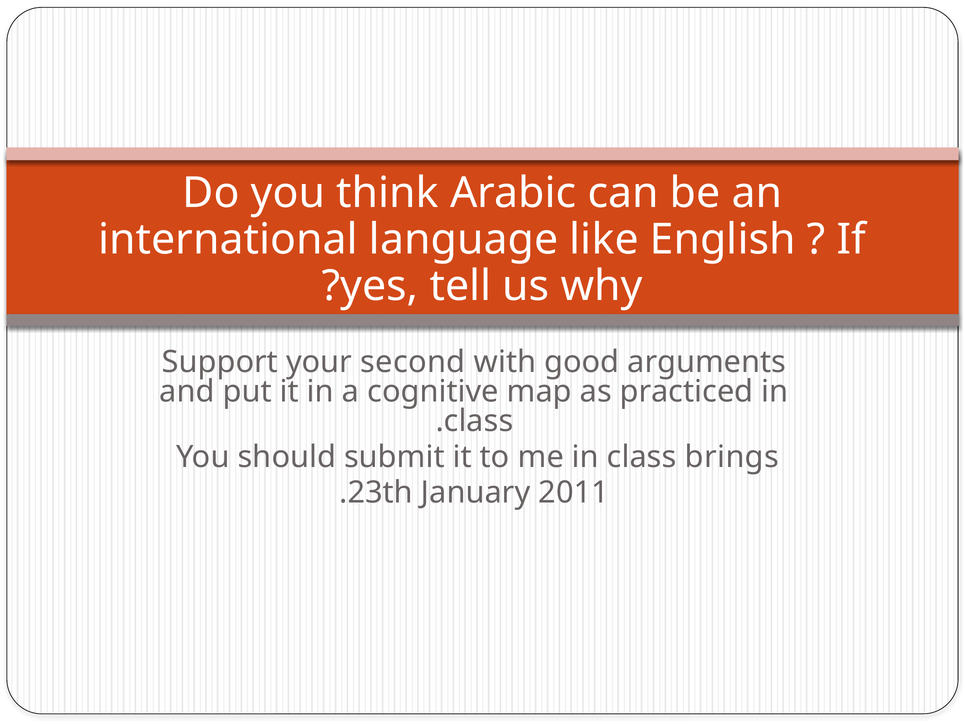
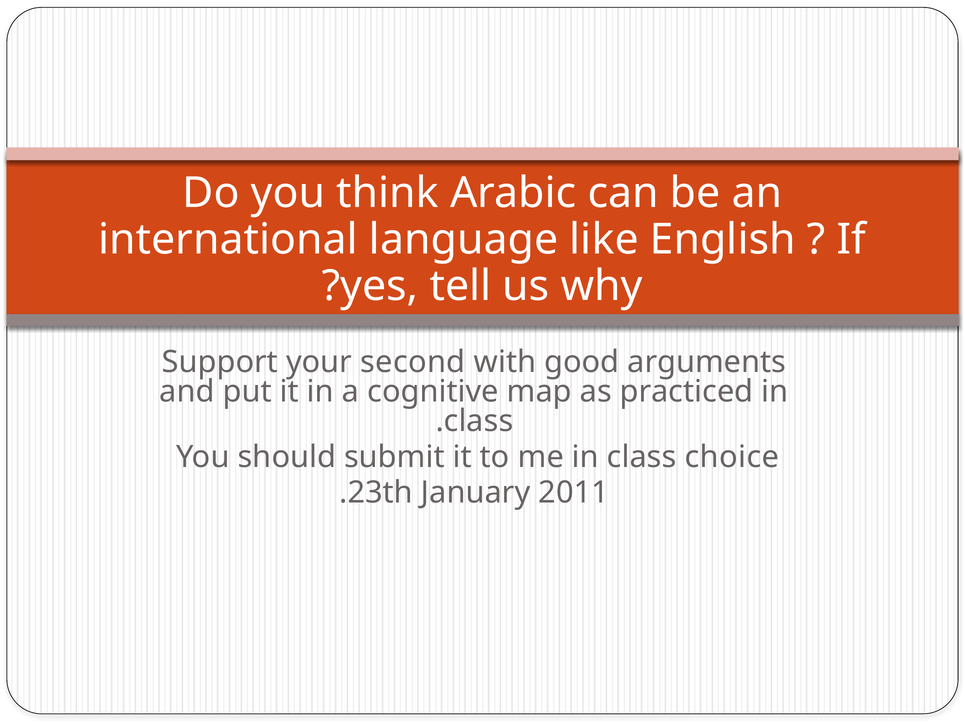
brings: brings -> choice
